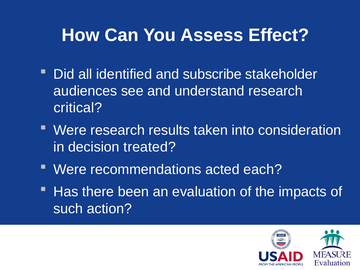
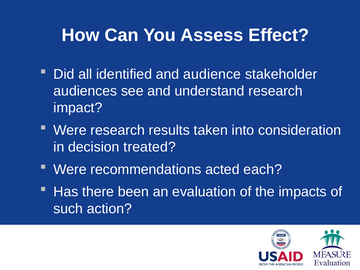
subscribe: subscribe -> audience
critical: critical -> impact
